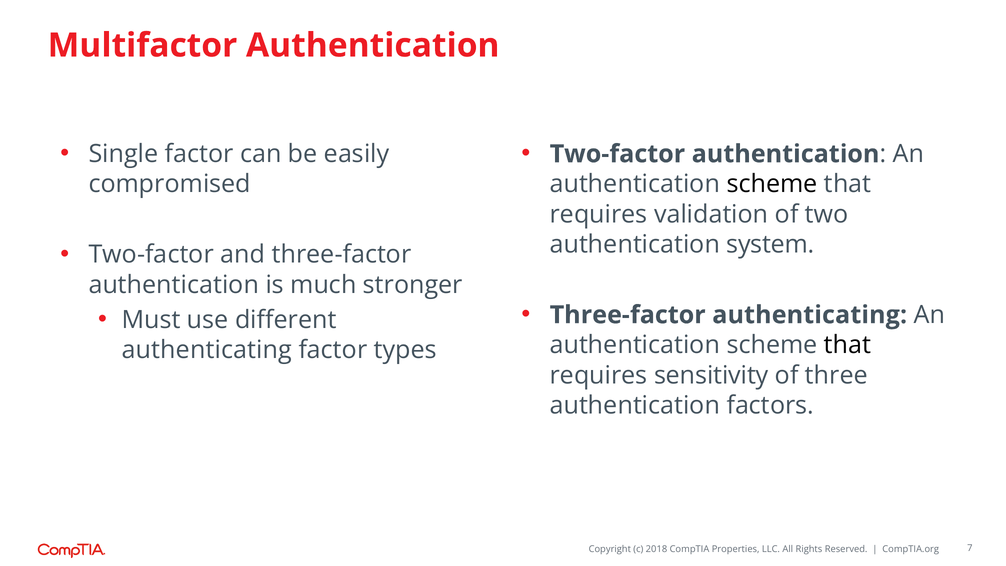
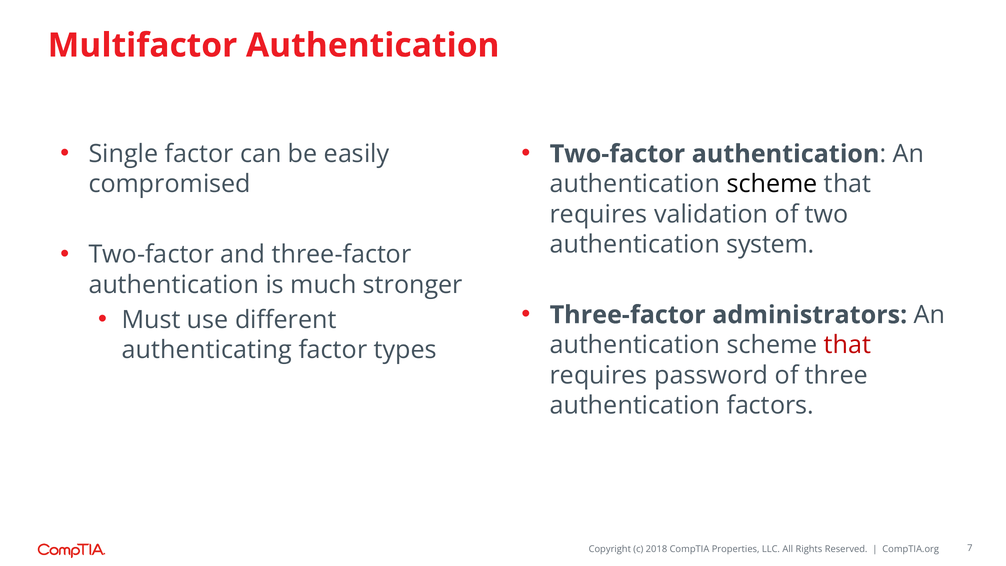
Three-factor authenticating: authenticating -> administrators
that at (848, 345) colour: black -> red
sensitivity: sensitivity -> password
